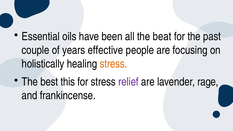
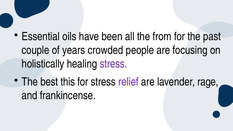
beat: beat -> from
effective: effective -> crowded
stress at (114, 64) colour: orange -> purple
